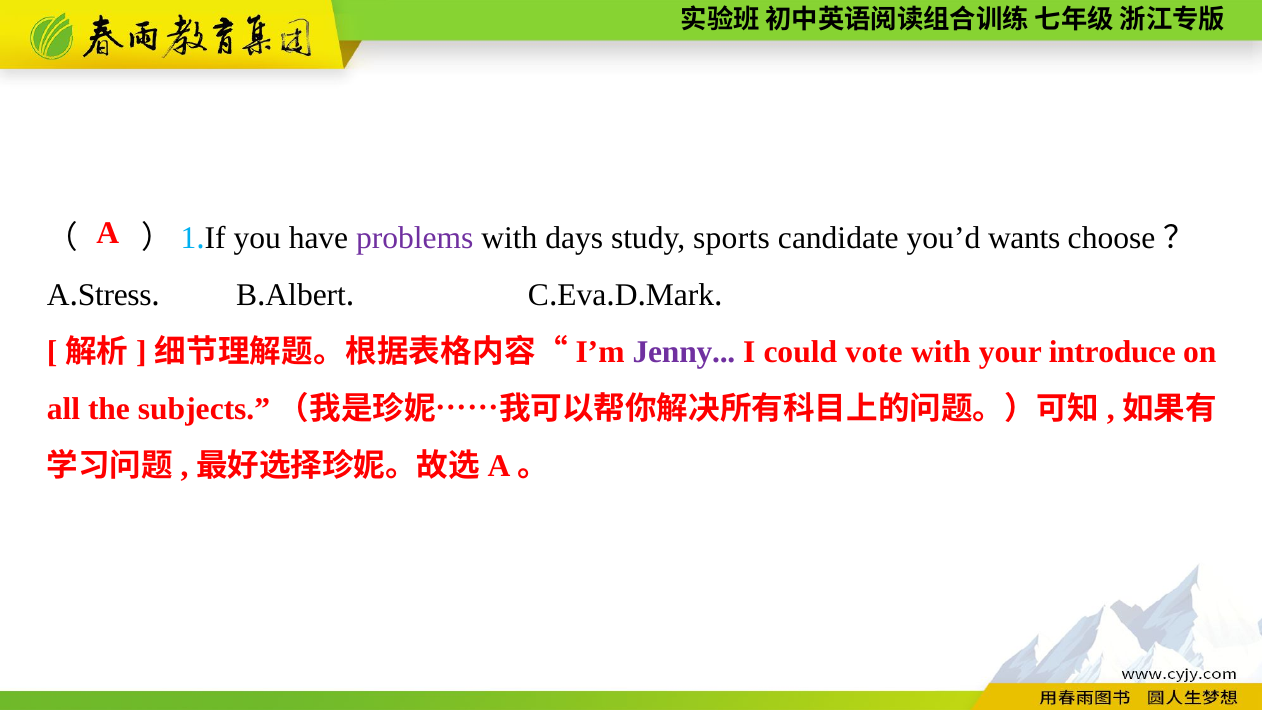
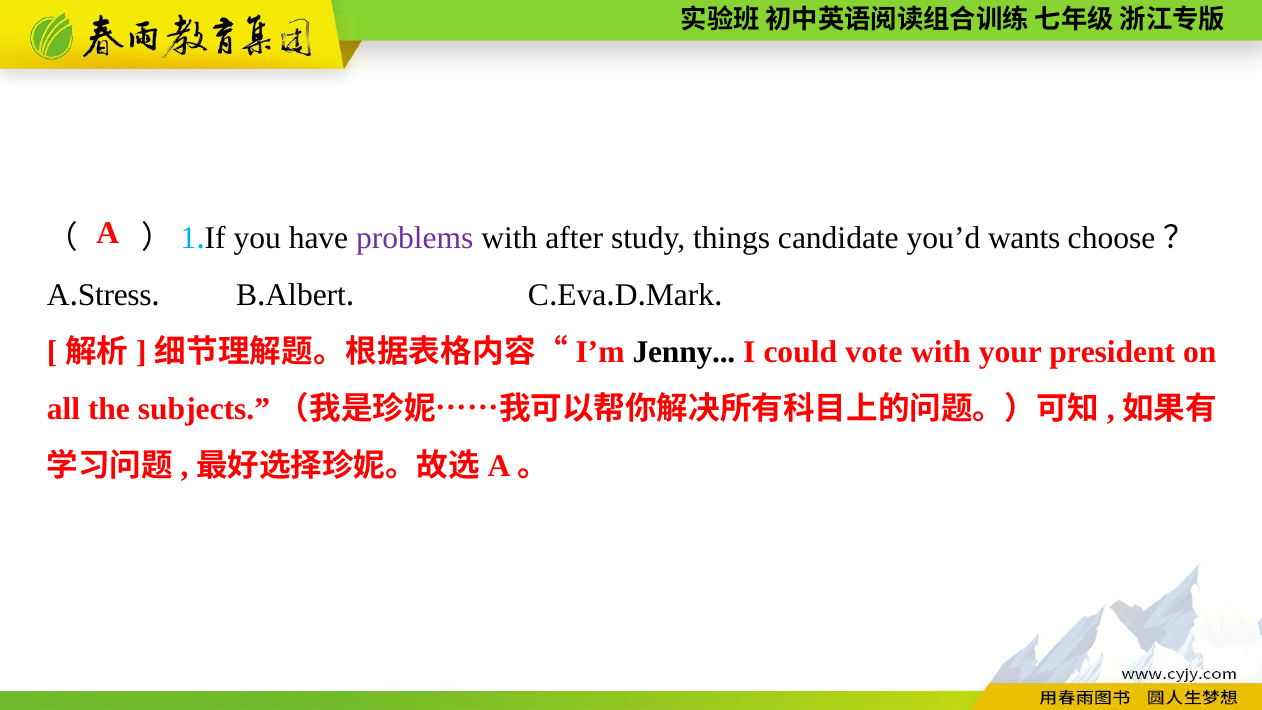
days: days -> after
sports: sports -> things
Jenny colour: purple -> black
introduce: introduce -> president
